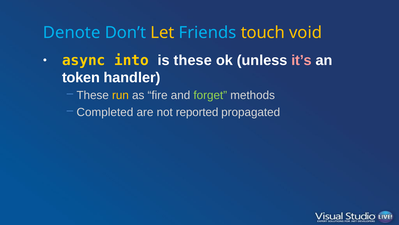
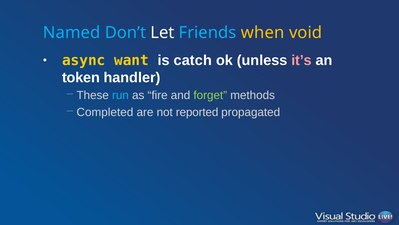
Denote: Denote -> Named
Let colour: yellow -> white
touch: touch -> when
into: into -> want
is these: these -> catch
run colour: yellow -> light blue
